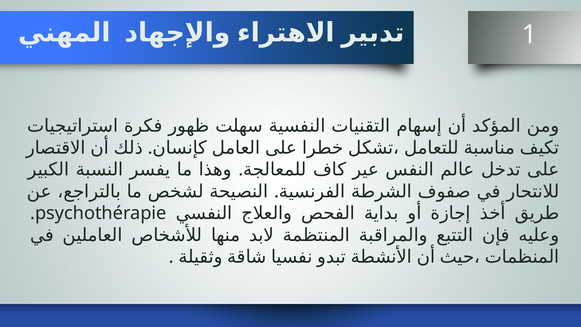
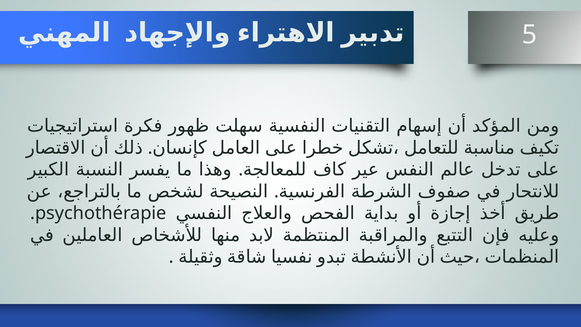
1: 1 -> 5
